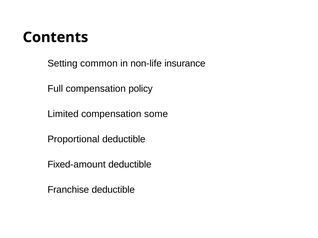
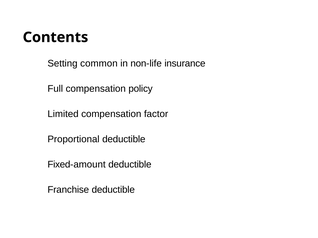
some: some -> factor
